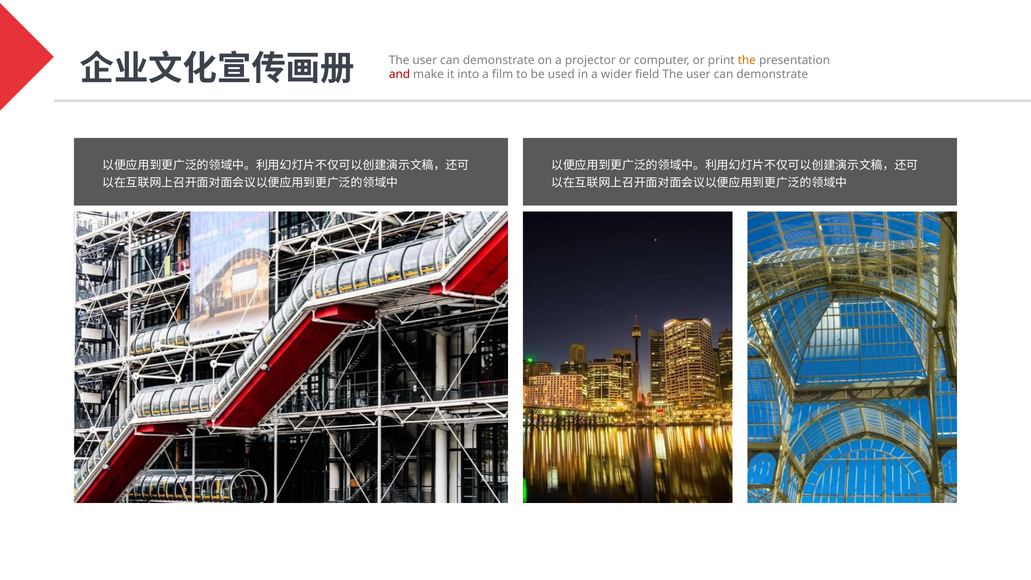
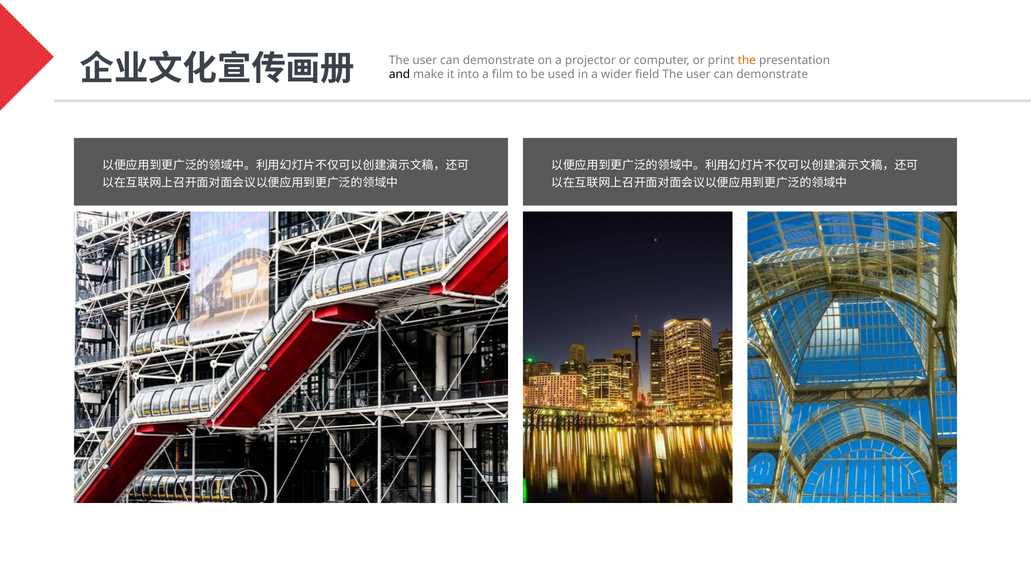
and colour: red -> black
